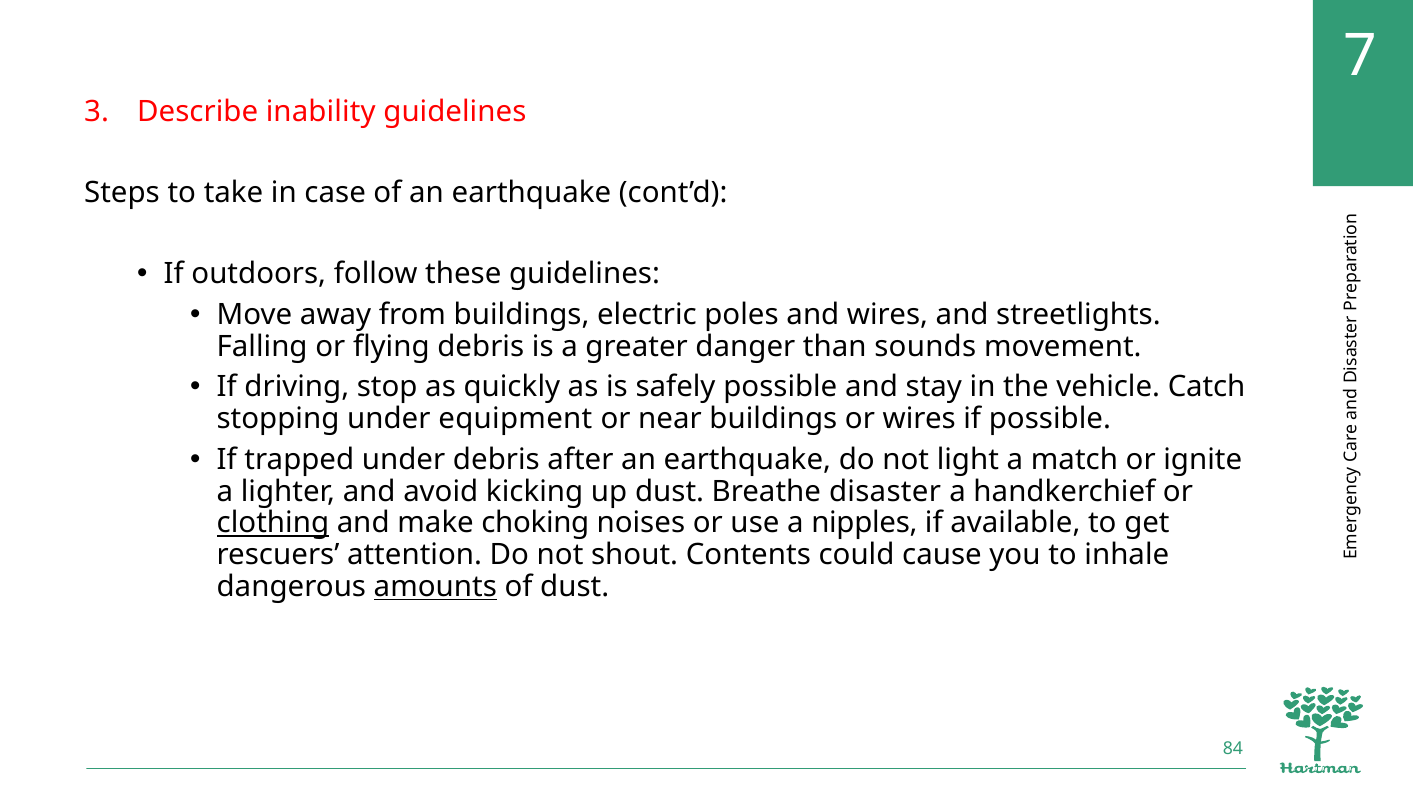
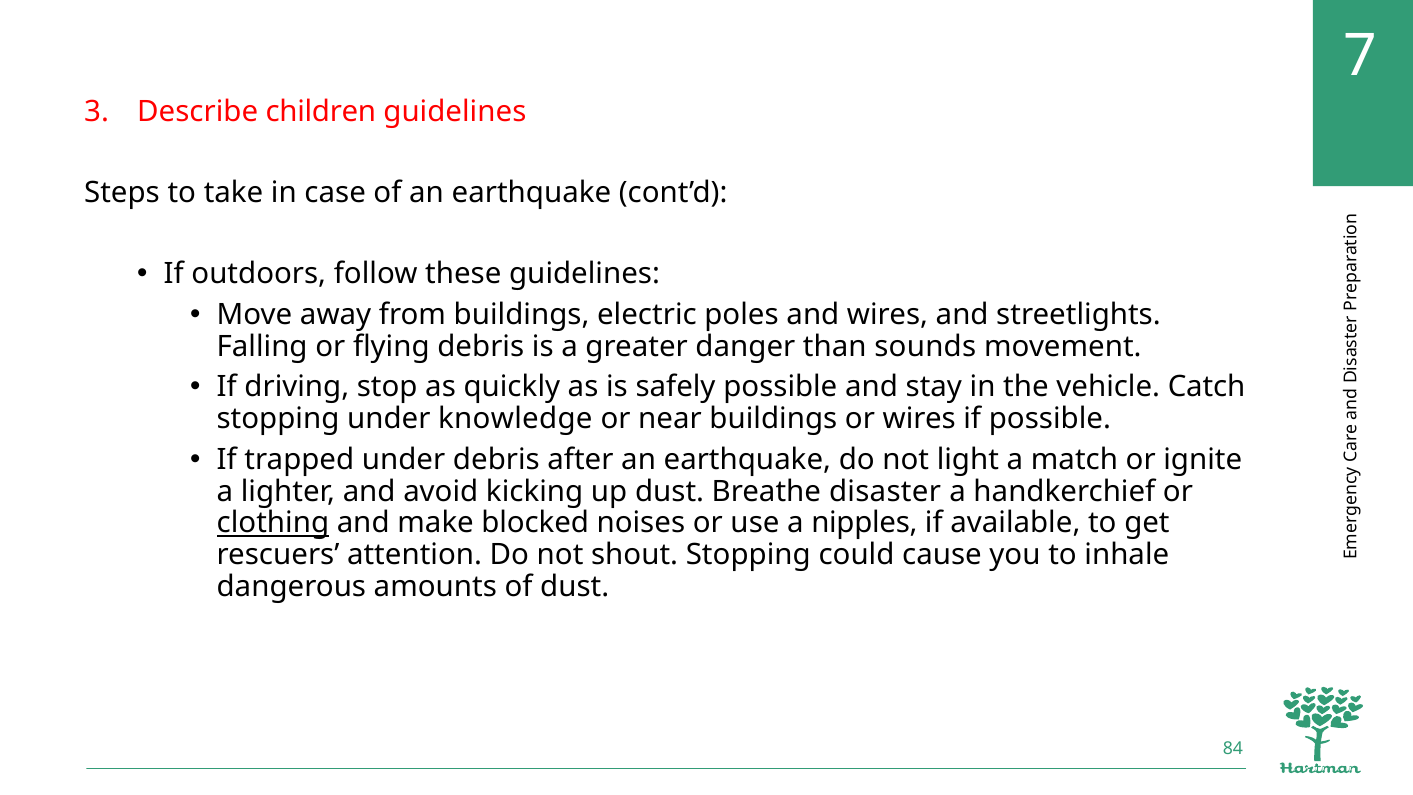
inability: inability -> children
equipment: equipment -> knowledge
choking: choking -> blocked
shout Contents: Contents -> Stopping
amounts underline: present -> none
